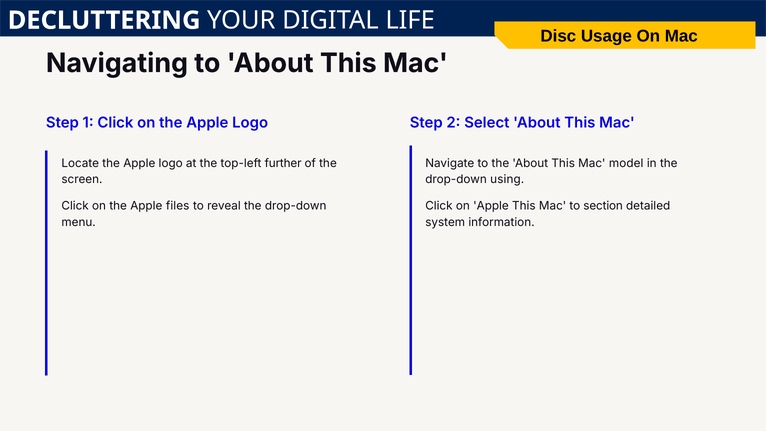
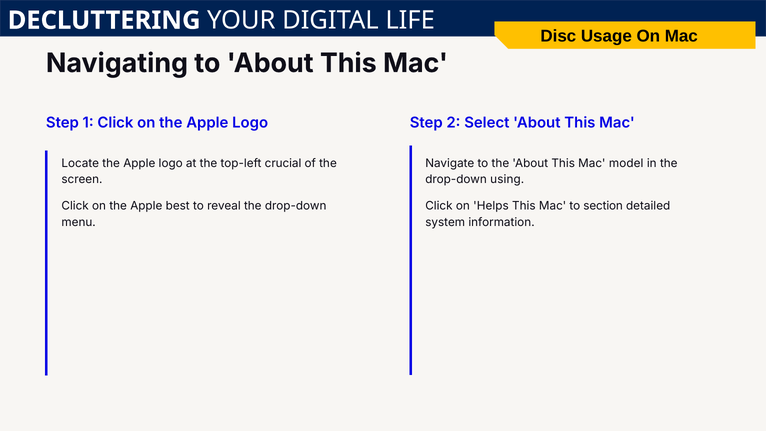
further: further -> crucial
files: files -> best
on Apple: Apple -> Helps
